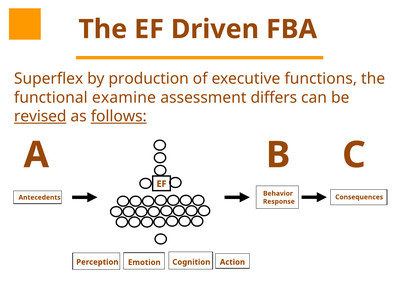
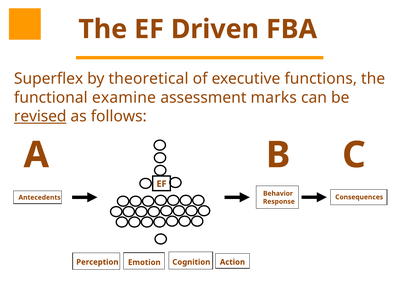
production: production -> theoretical
differs: differs -> marks
follows underline: present -> none
